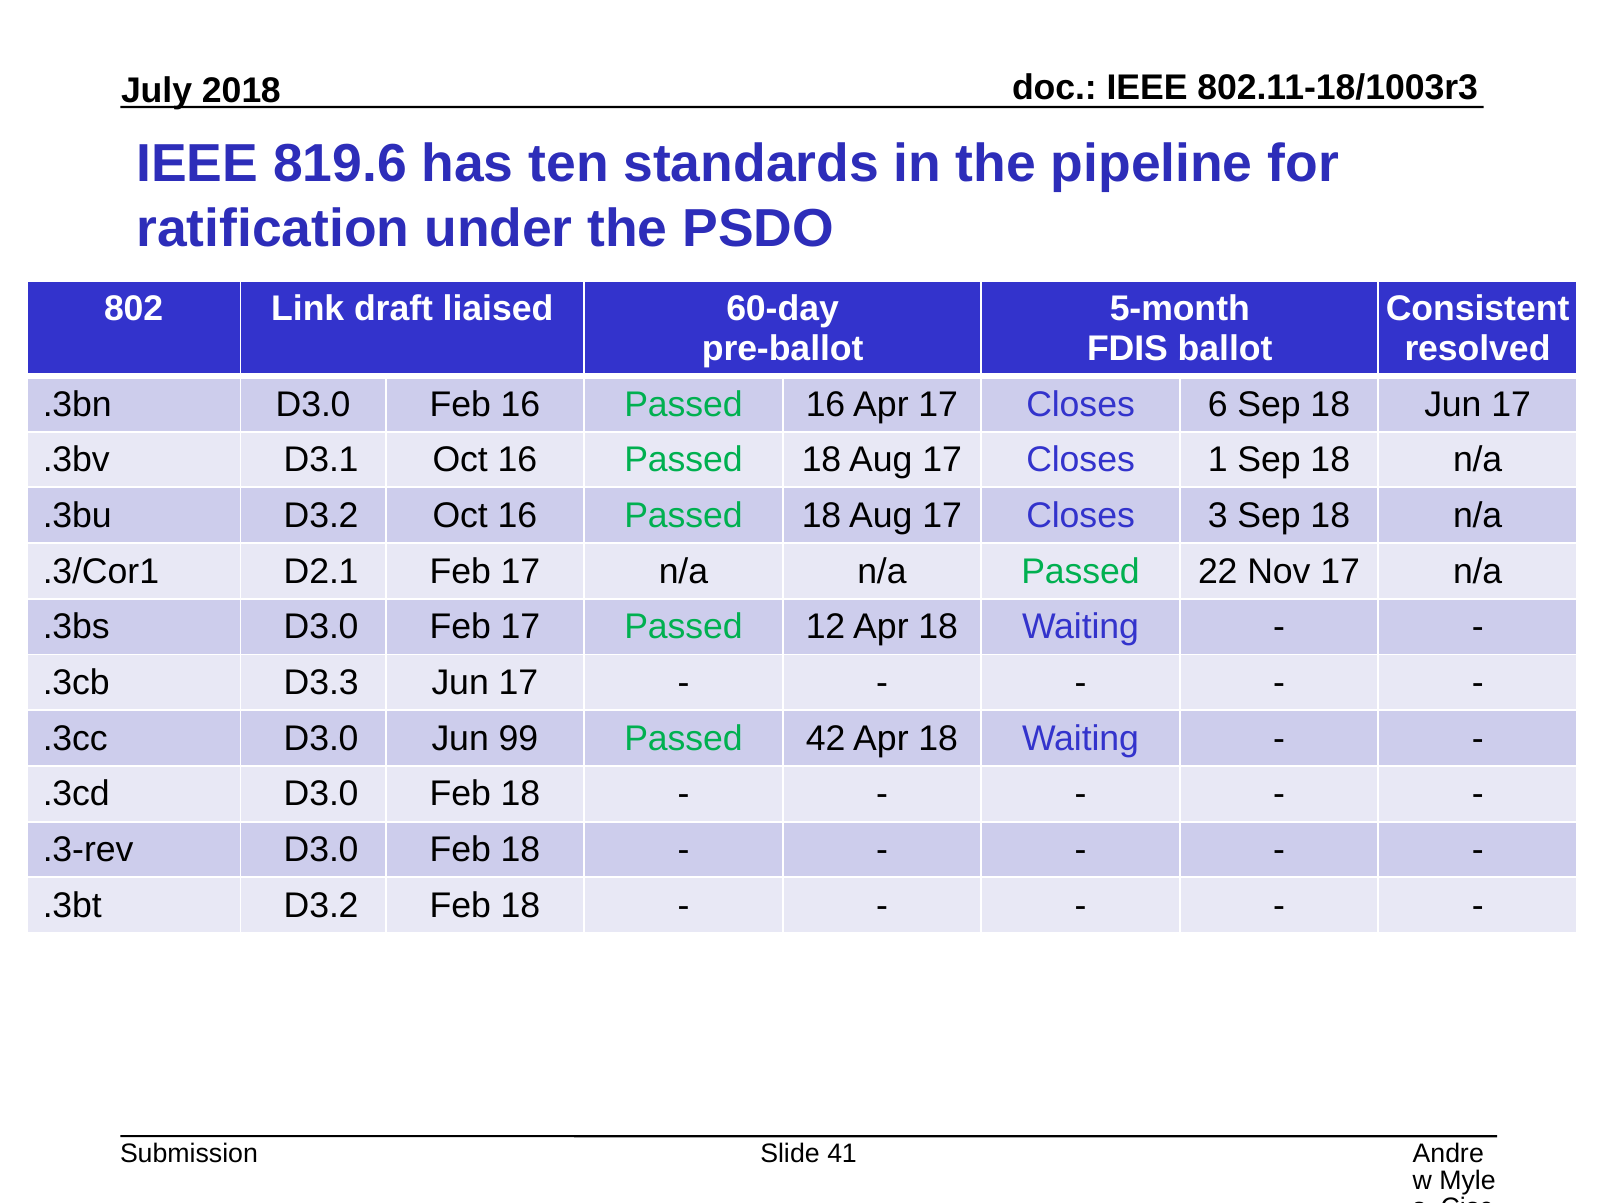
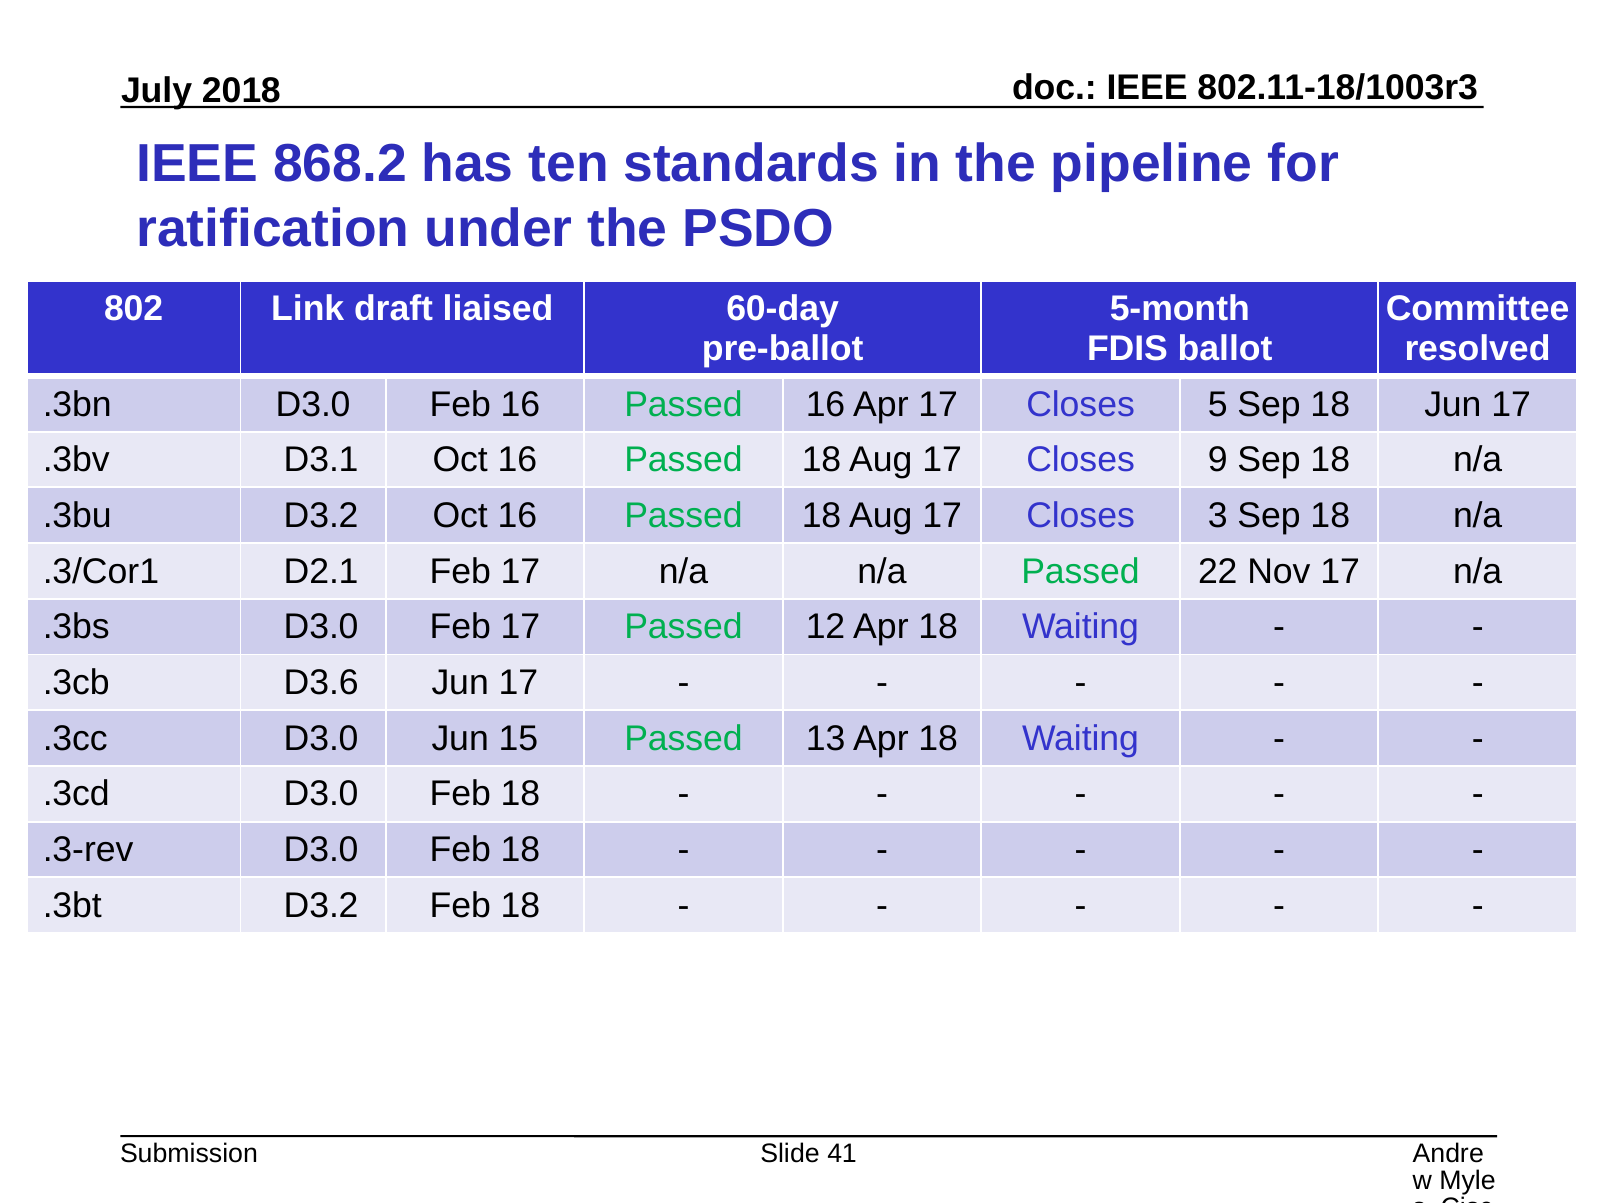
819.6: 819.6 -> 868.2
Consistent: Consistent -> Committee
6: 6 -> 5
1: 1 -> 9
D3.3: D3.3 -> D3.6
99: 99 -> 15
42: 42 -> 13
